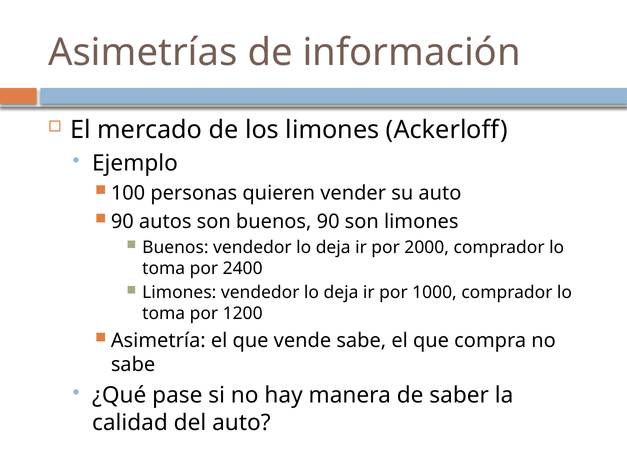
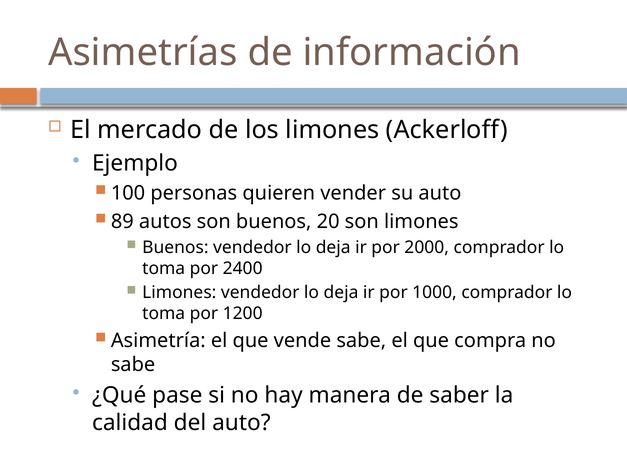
90 at (122, 221): 90 -> 89
buenos 90: 90 -> 20
